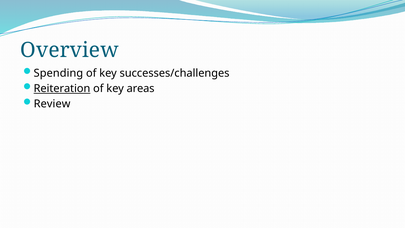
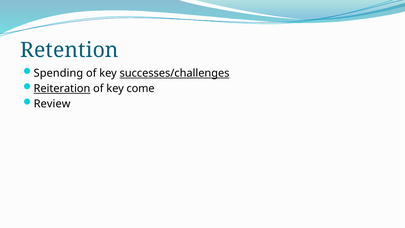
Overview: Overview -> Retention
successes/challenges underline: none -> present
areas: areas -> come
